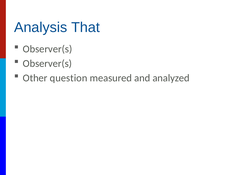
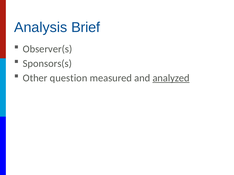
That: That -> Brief
Observer(s at (47, 64): Observer(s -> Sponsors(s
analyzed underline: none -> present
